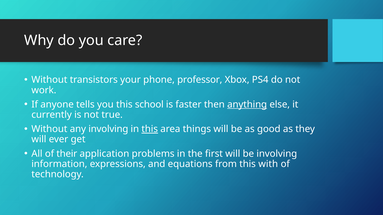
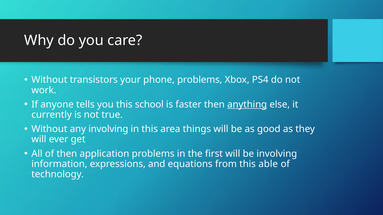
phone professor: professor -> problems
this at (150, 129) underline: present -> none
of their: their -> then
with: with -> able
